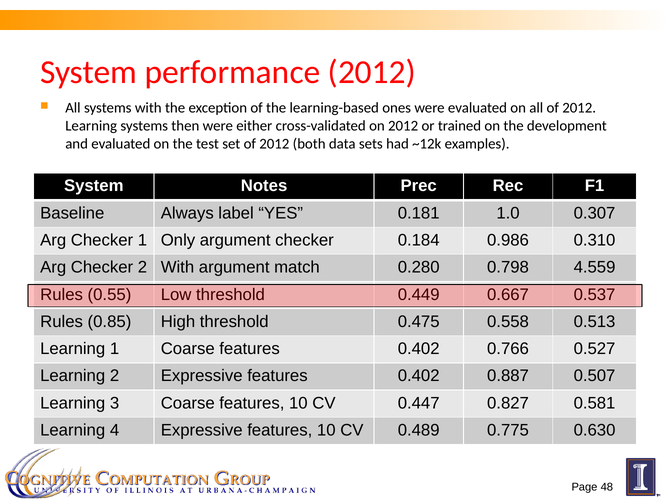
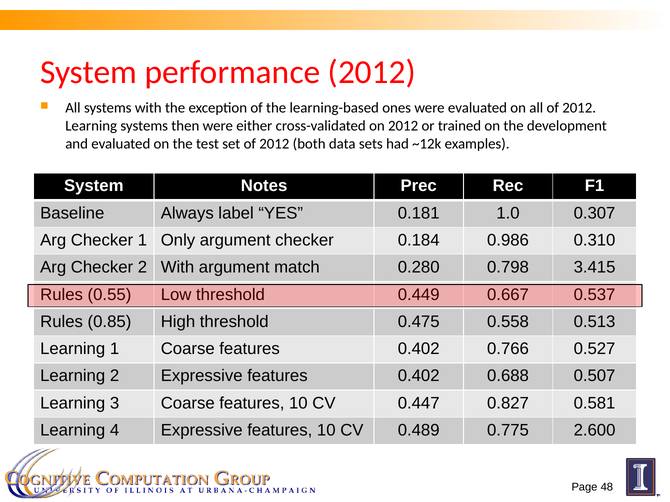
4.559: 4.559 -> 3.415
0.887: 0.887 -> 0.688
0.630: 0.630 -> 2.600
